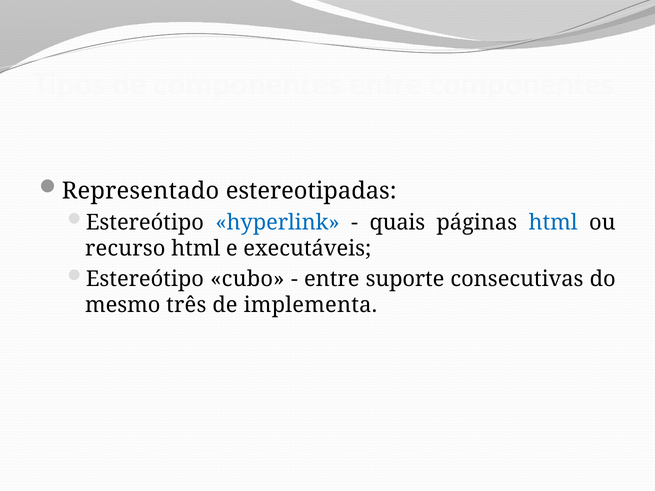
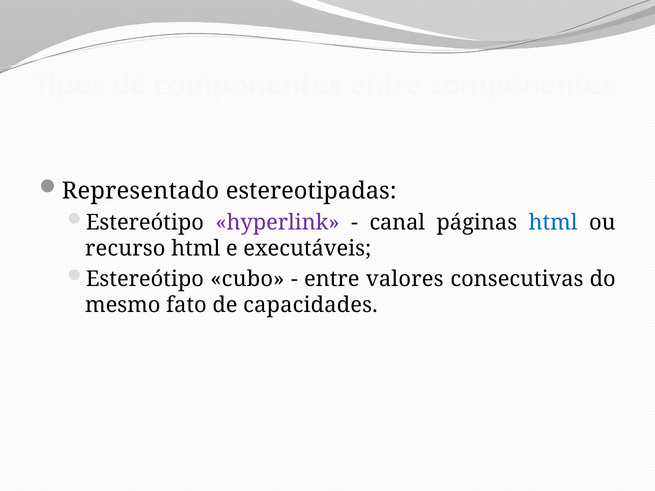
hyperlink colour: blue -> purple
quais: quais -> canal
suporte: suporte -> valores
três: três -> fato
implementa: implementa -> capacidades
